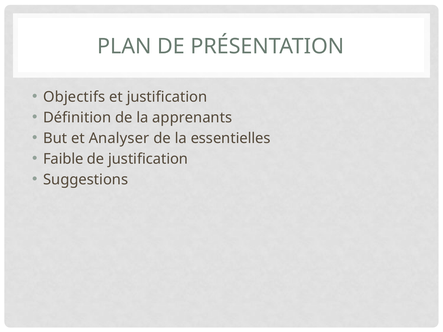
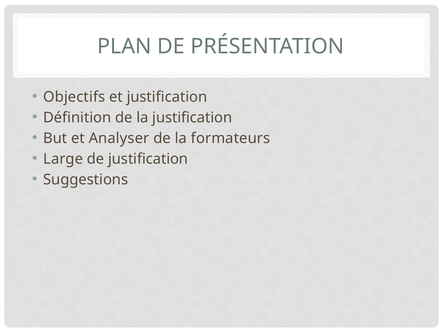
la apprenants: apprenants -> justification
essentielles: essentielles -> formateurs
Faible: Faible -> Large
